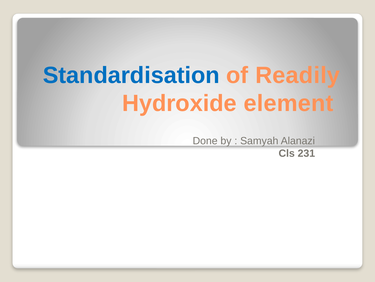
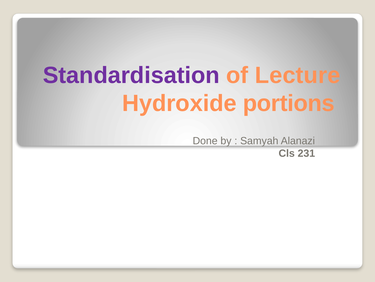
Standardisation colour: blue -> purple
Readily: Readily -> Lecture
element: element -> portions
